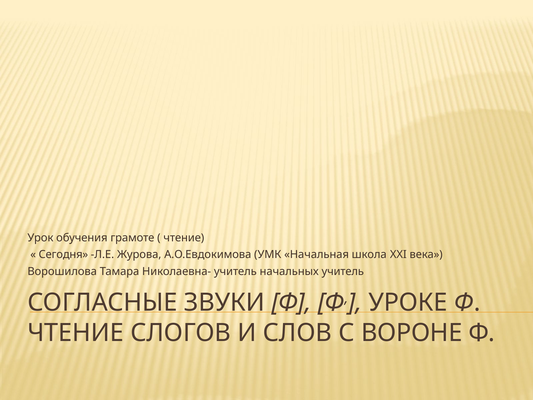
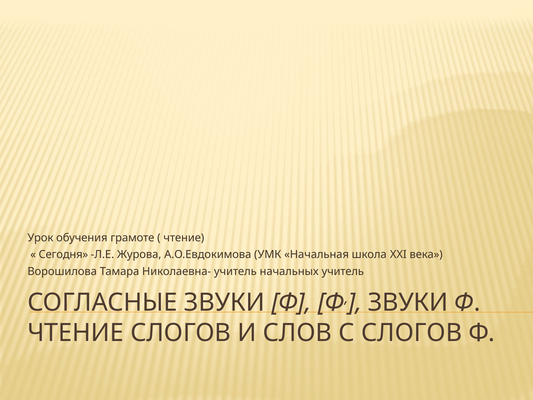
Ф УРОКЕ: УРОКЕ -> ЗВУКИ
С ВОРОНЕ: ВОРОНЕ -> СЛОГОВ
